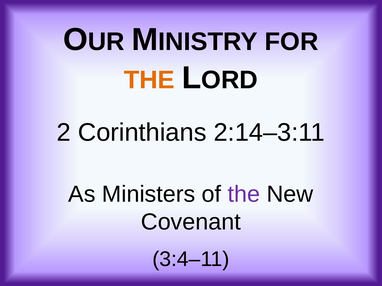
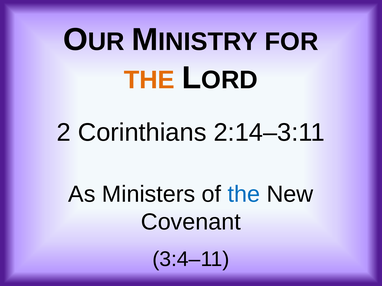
the at (244, 194) colour: purple -> blue
